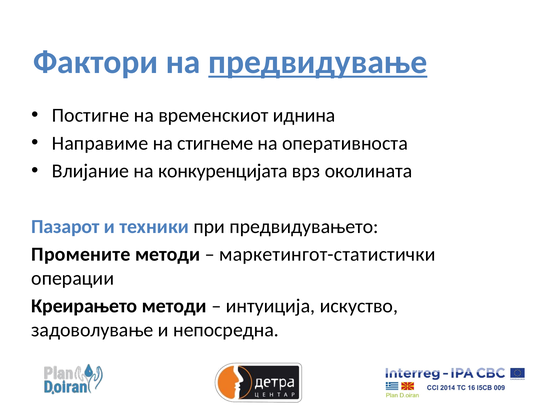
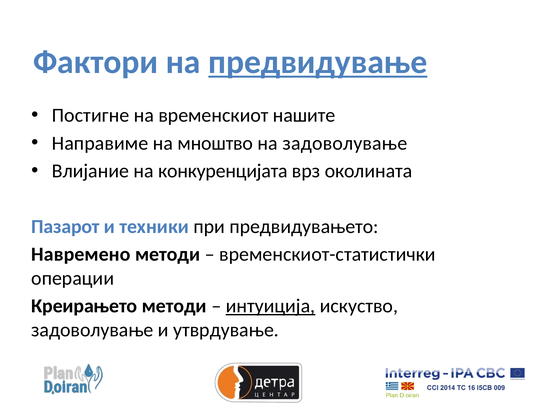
иднина: иднина -> нашите
стигнеме: стигнеме -> мноштво
на оперативноста: оперативноста -> задоволување
Промените: Промените -> Навремено
маркетингот-статистички: маркетингот-статистички -> временскиот-статистички
интуиција underline: none -> present
непосредна: непосредна -> утврдување
